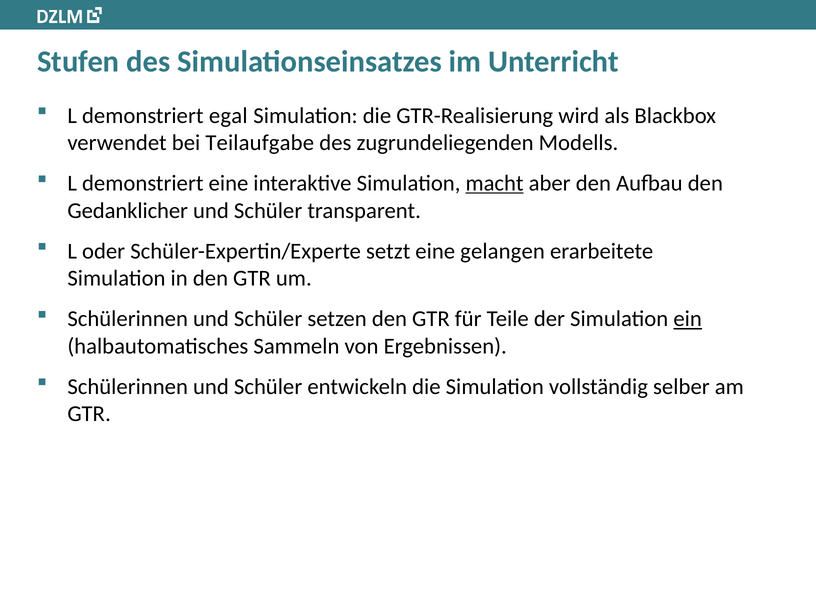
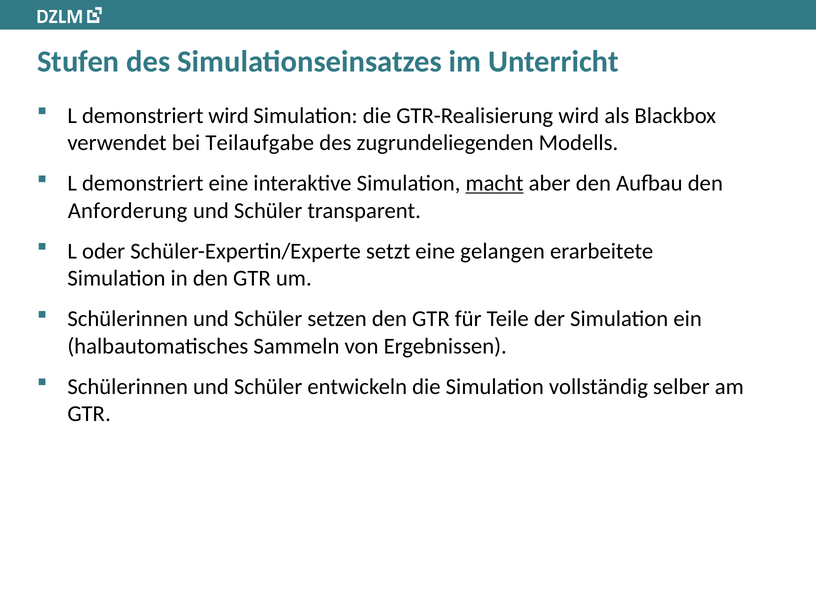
demonstriert egal: egal -> wird
Gedanklicher: Gedanklicher -> Anforderung
ein underline: present -> none
